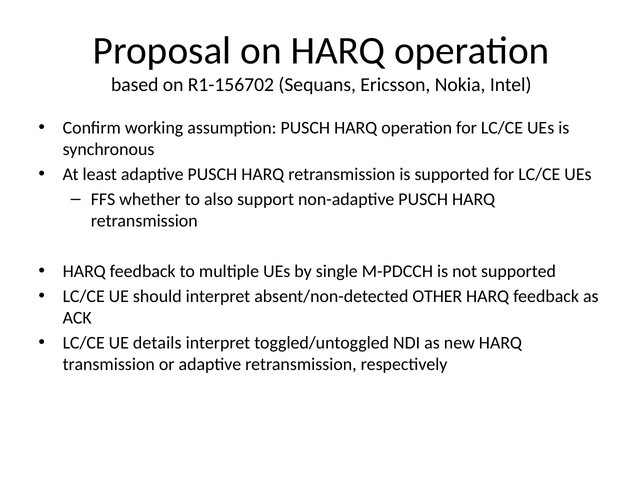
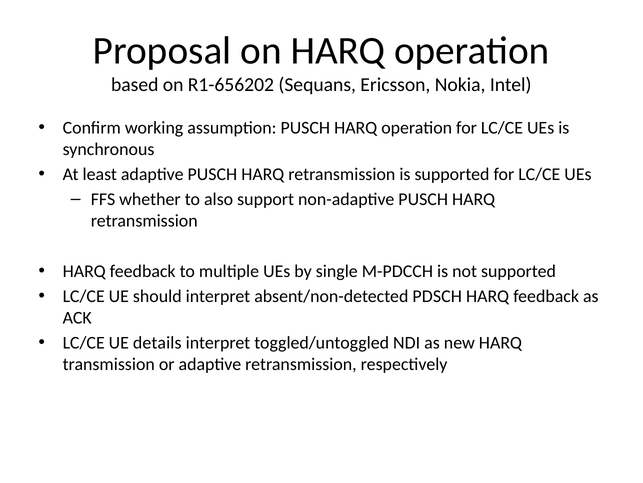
R1-156702: R1-156702 -> R1-656202
OTHER: OTHER -> PDSCH
